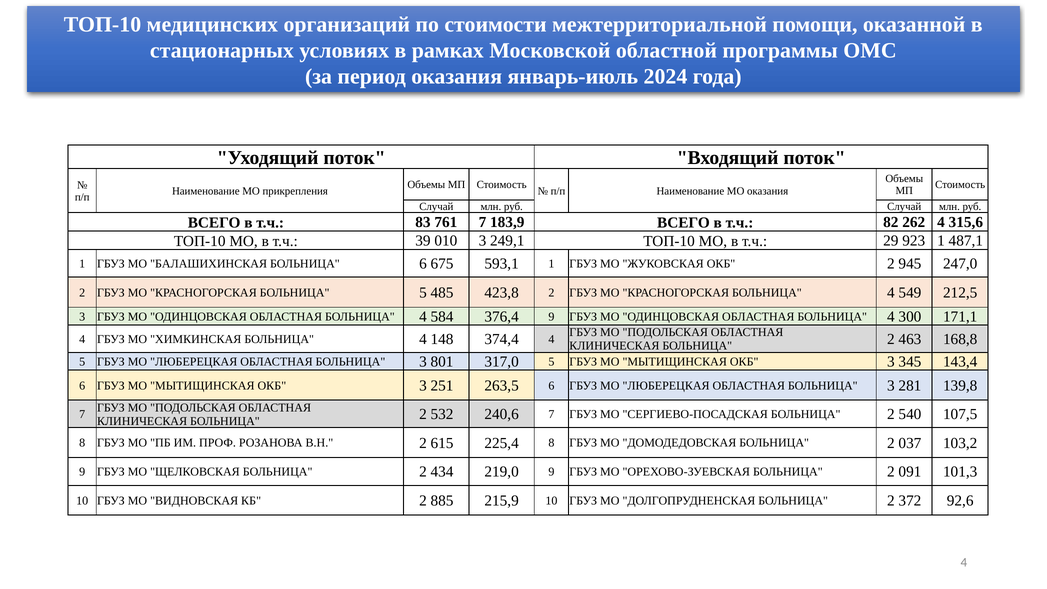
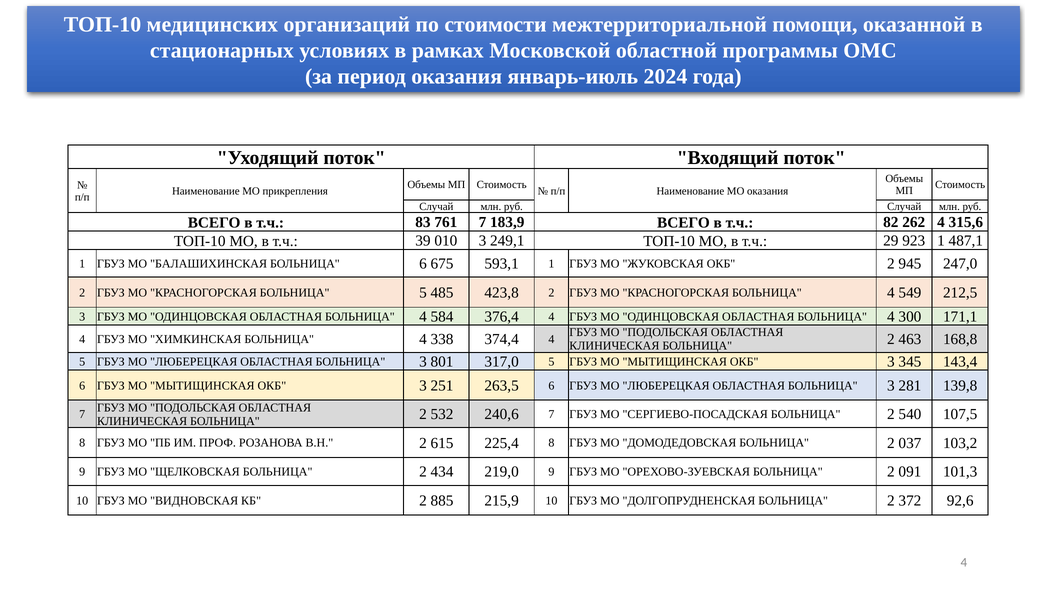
376,4 9: 9 -> 4
148: 148 -> 338
